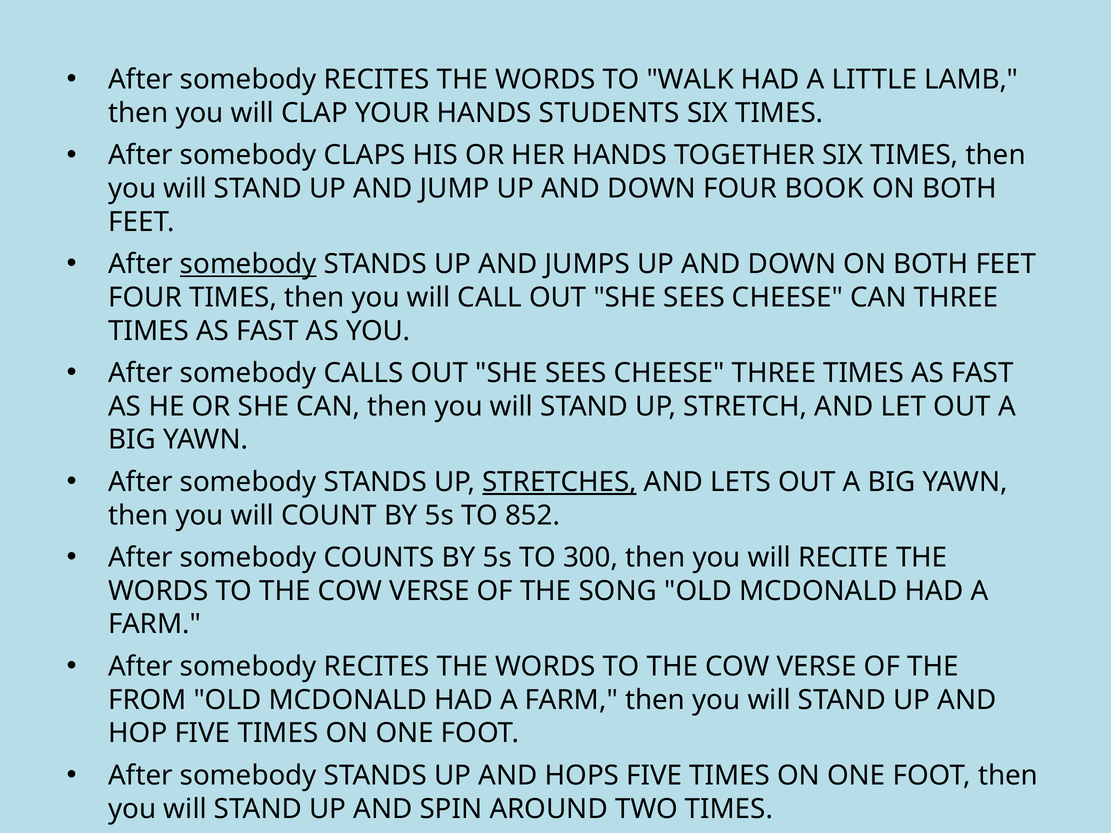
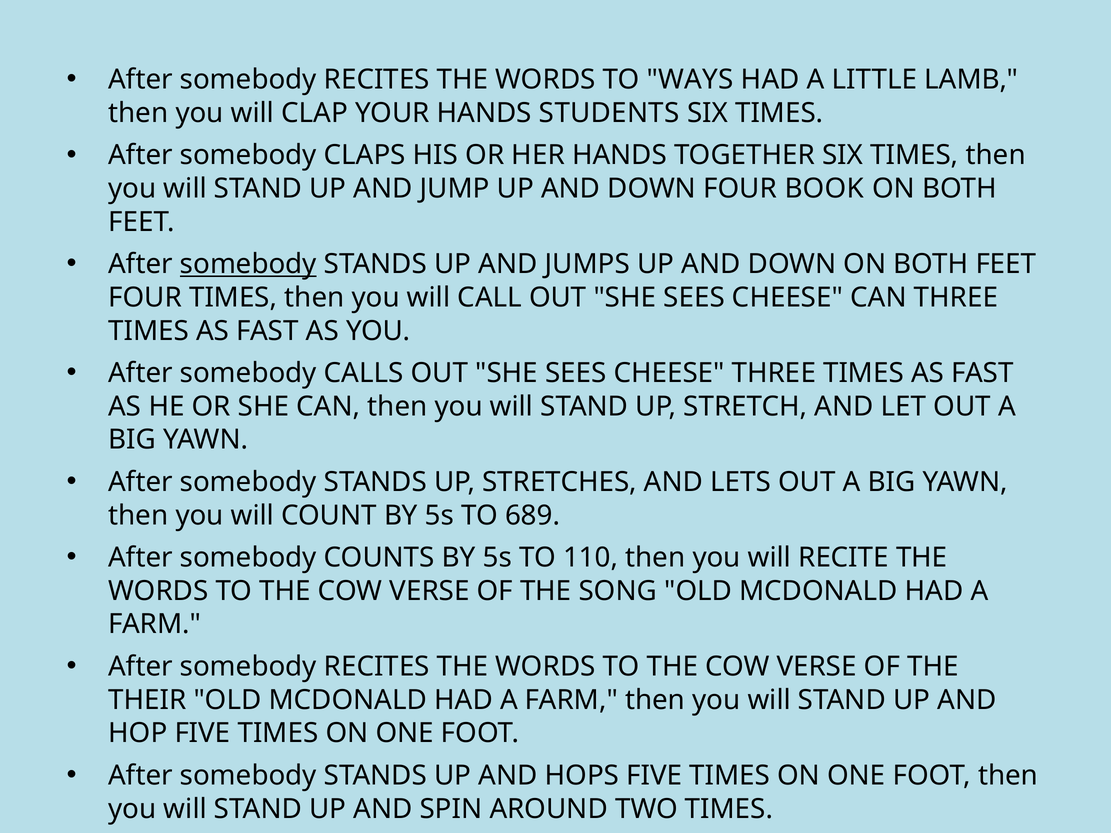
WALK: WALK -> WAYS
STRETCHES underline: present -> none
852: 852 -> 689
300: 300 -> 110
FROM: FROM -> THEIR
